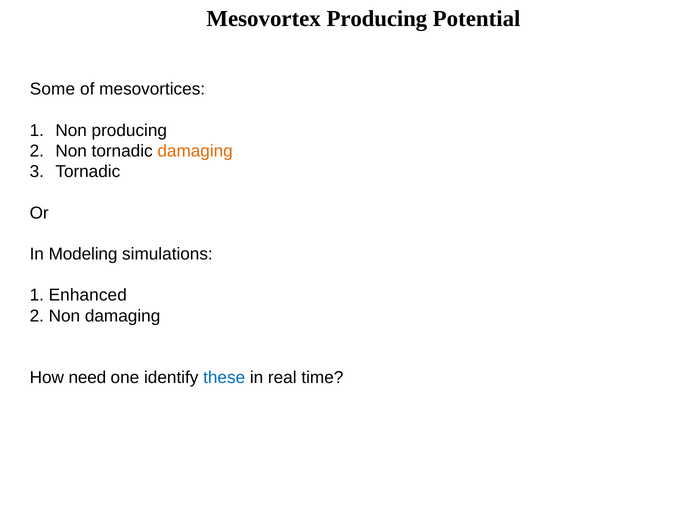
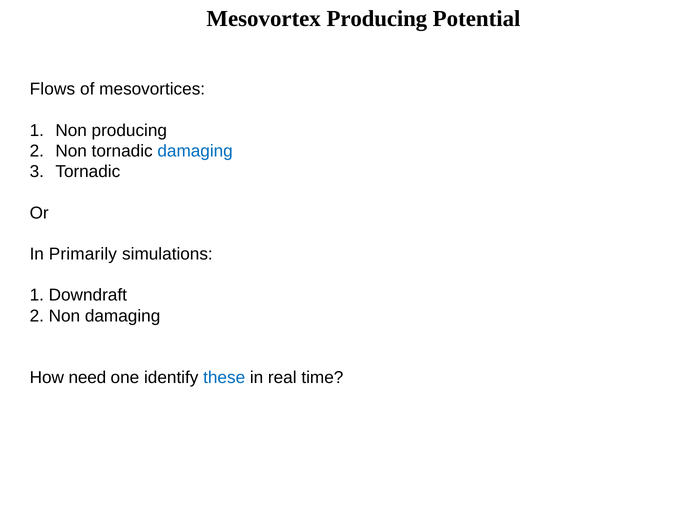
Some: Some -> Flows
damaging at (195, 151) colour: orange -> blue
Modeling: Modeling -> Primarily
Enhanced: Enhanced -> Downdraft
